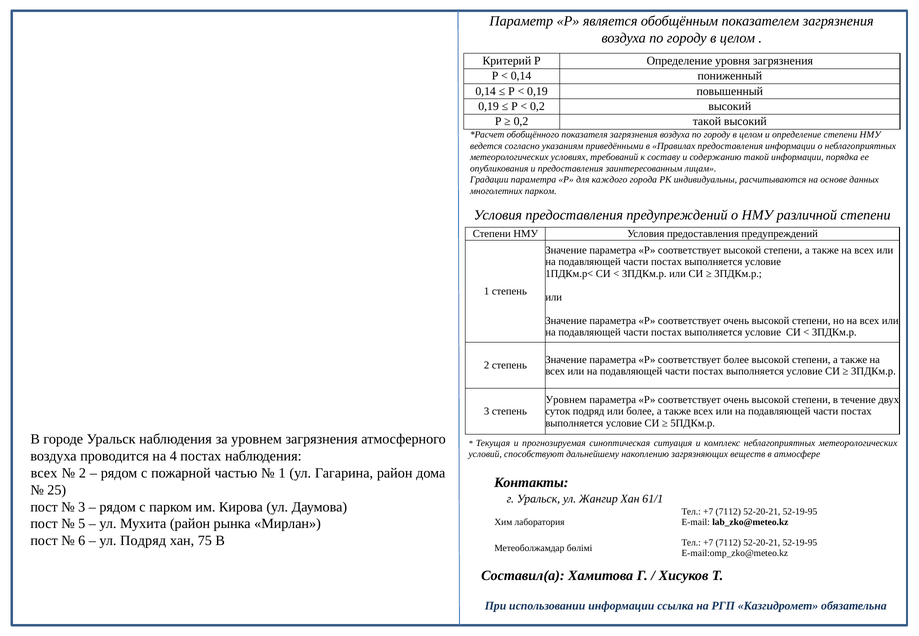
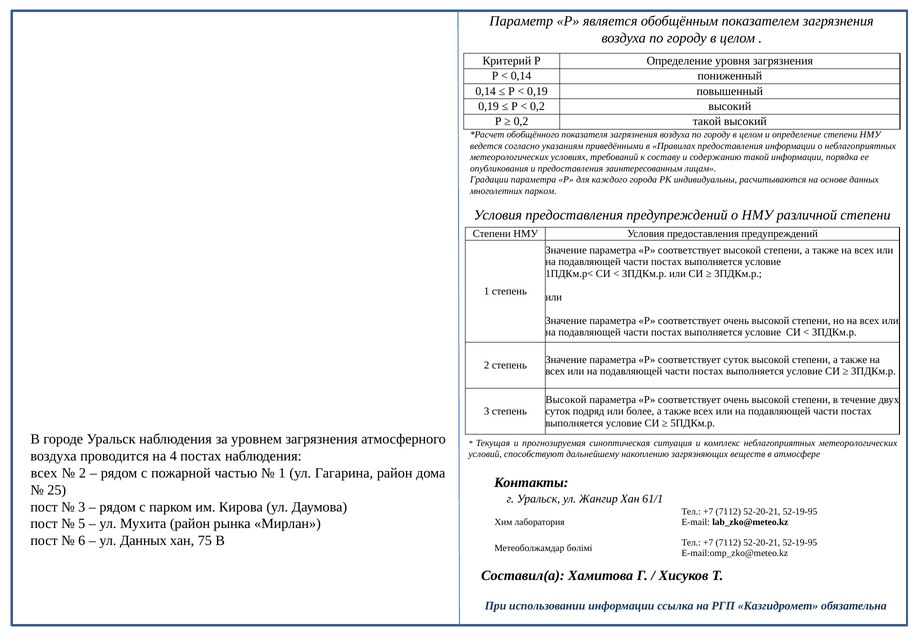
соответствует более: более -> суток
Уровнем at (566, 400): Уровнем -> Высокой
ул Подряд: Подряд -> Данных
